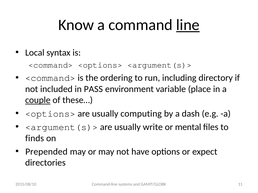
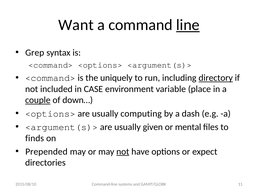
Know: Know -> Want
Local: Local -> Grep
ordering: ordering -> uniquely
directory underline: none -> present
PASS: PASS -> CASE
these…: these… -> down…
write: write -> given
not at (123, 152) underline: none -> present
